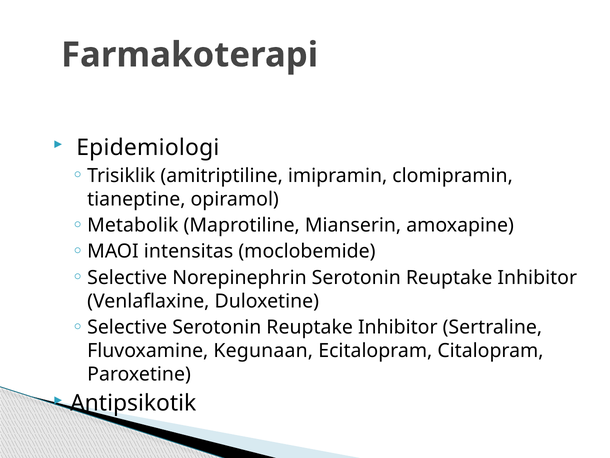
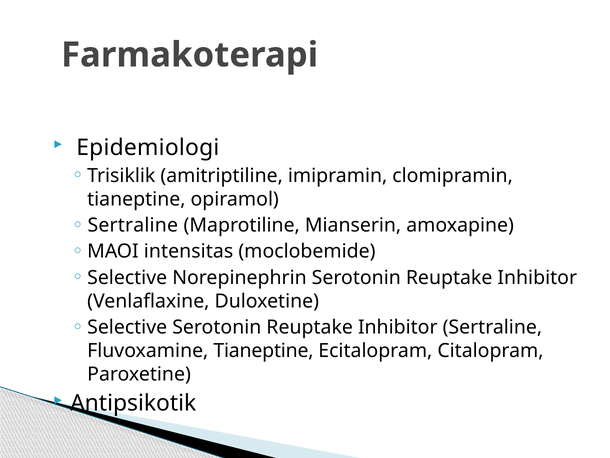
Metabolik at (133, 225): Metabolik -> Sertraline
Fluvoxamine Kegunaan: Kegunaan -> Tianeptine
